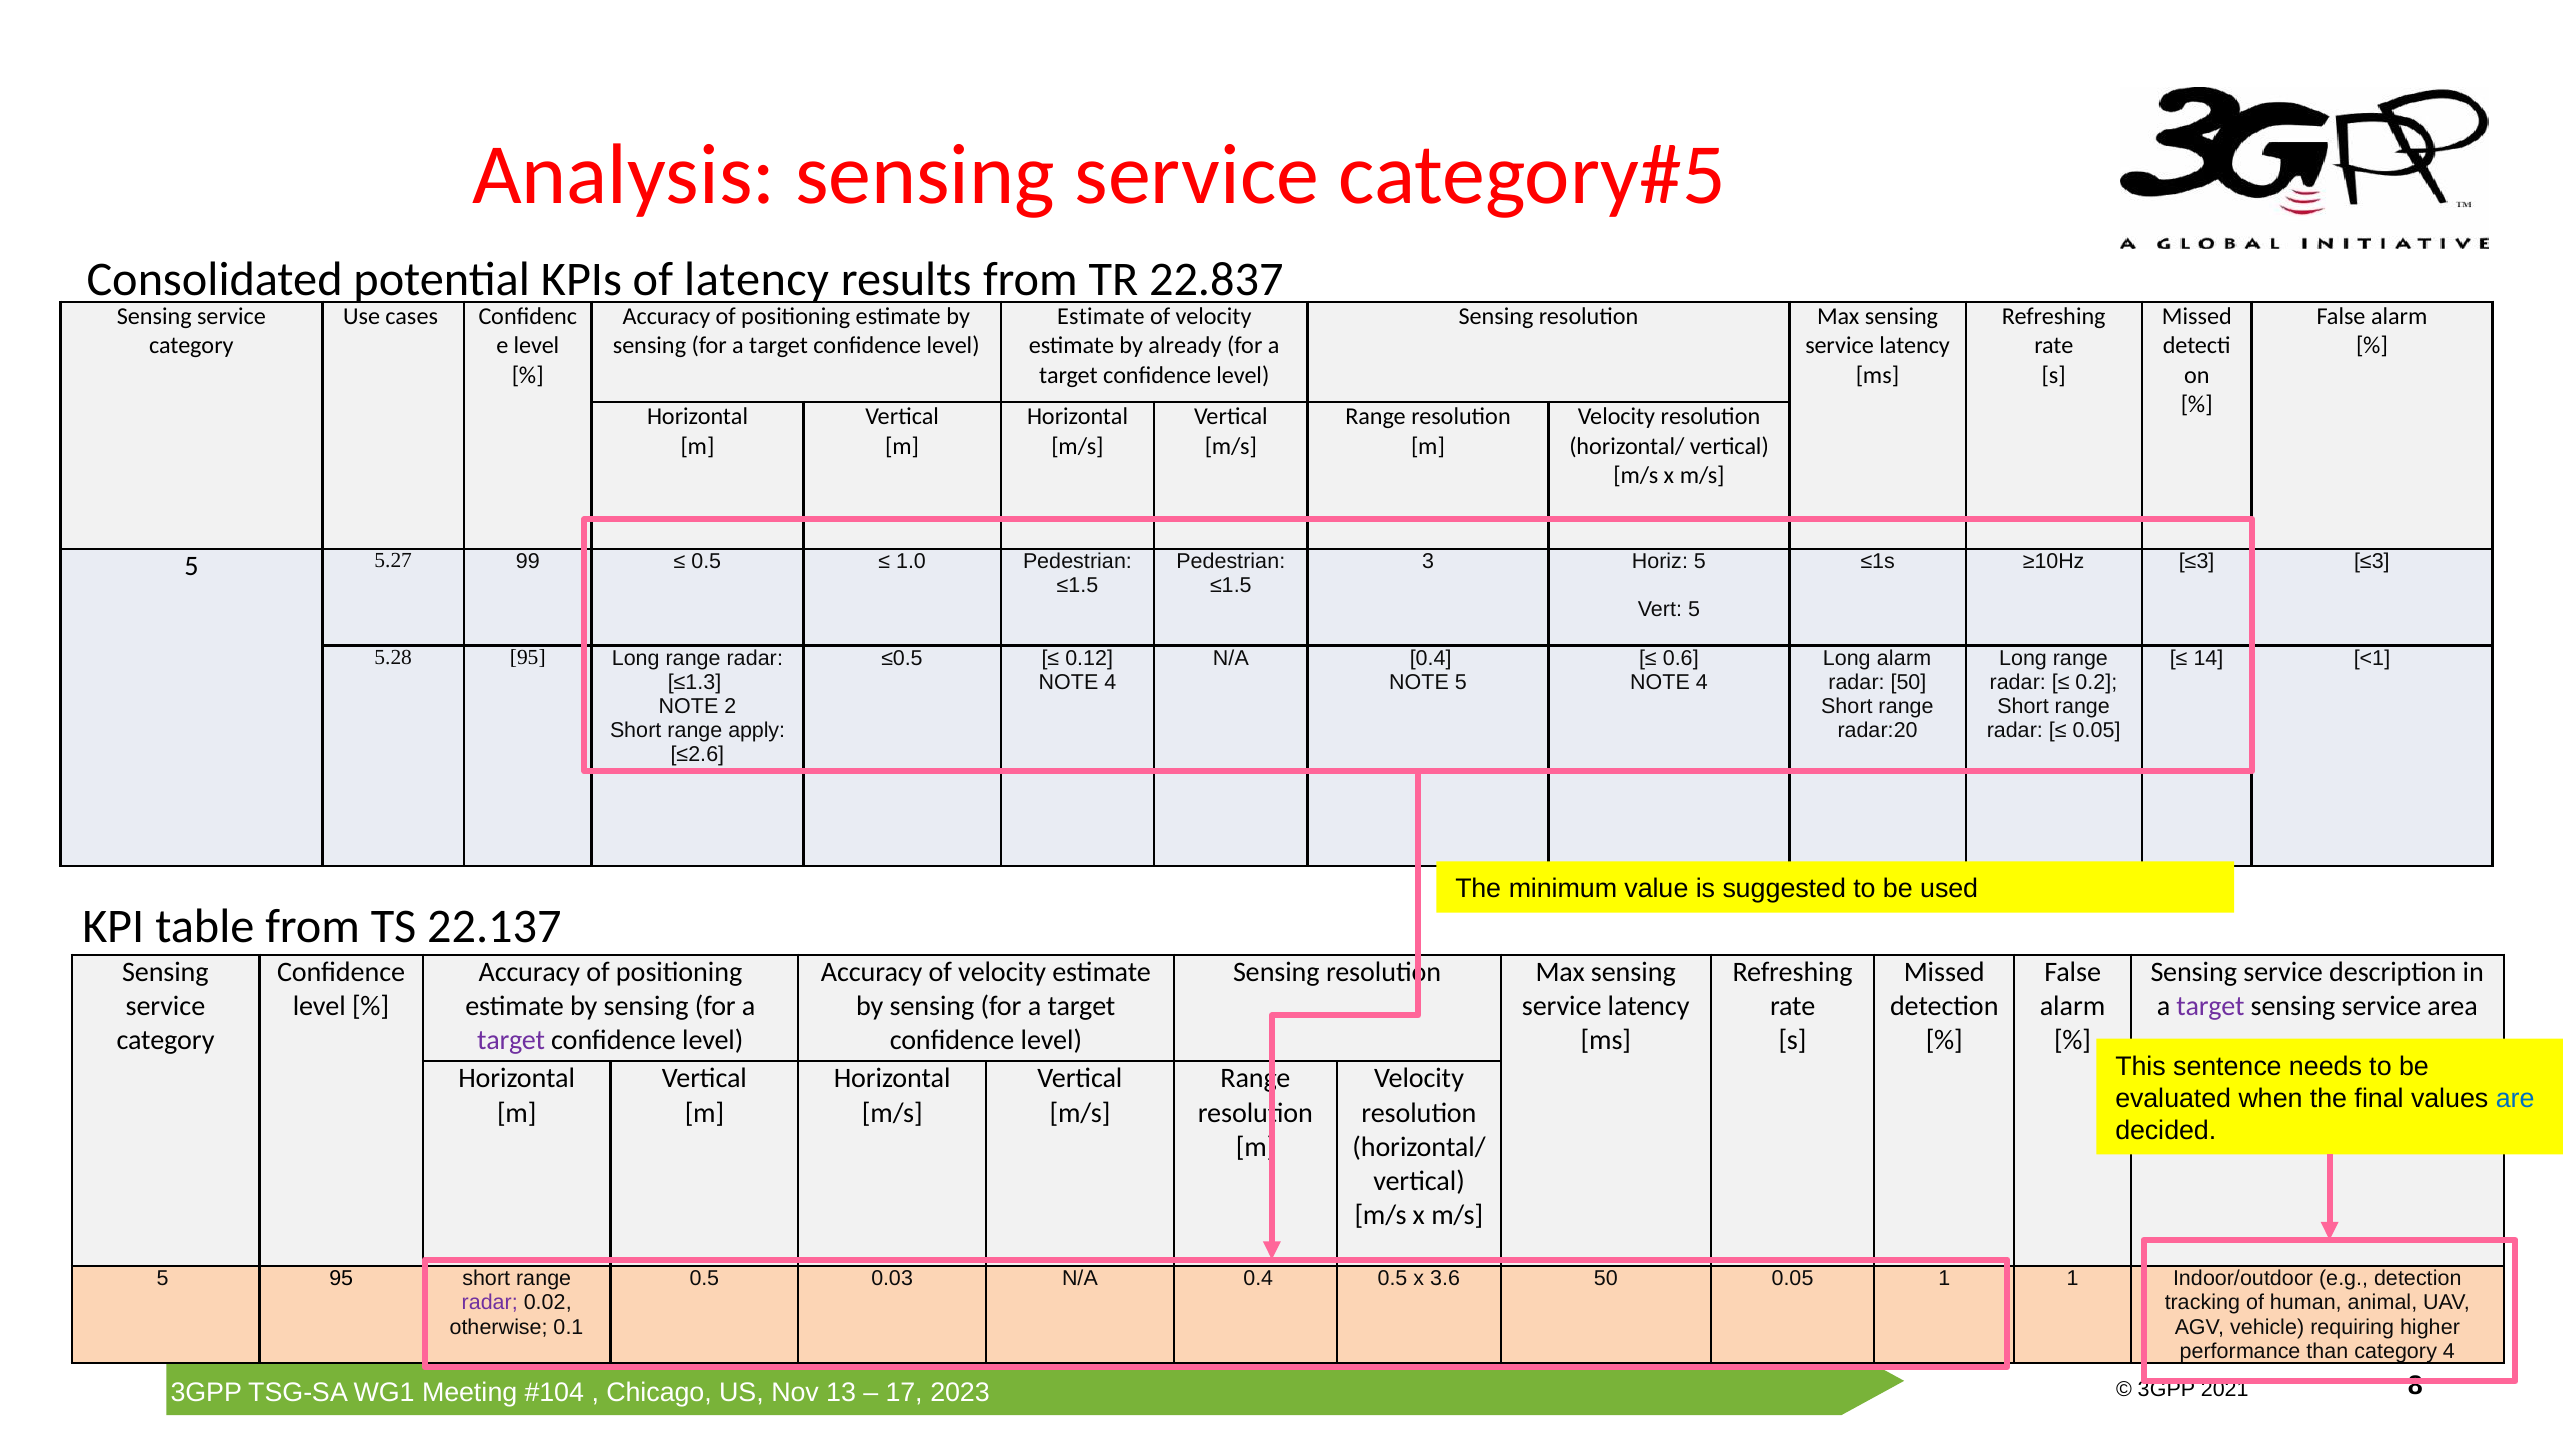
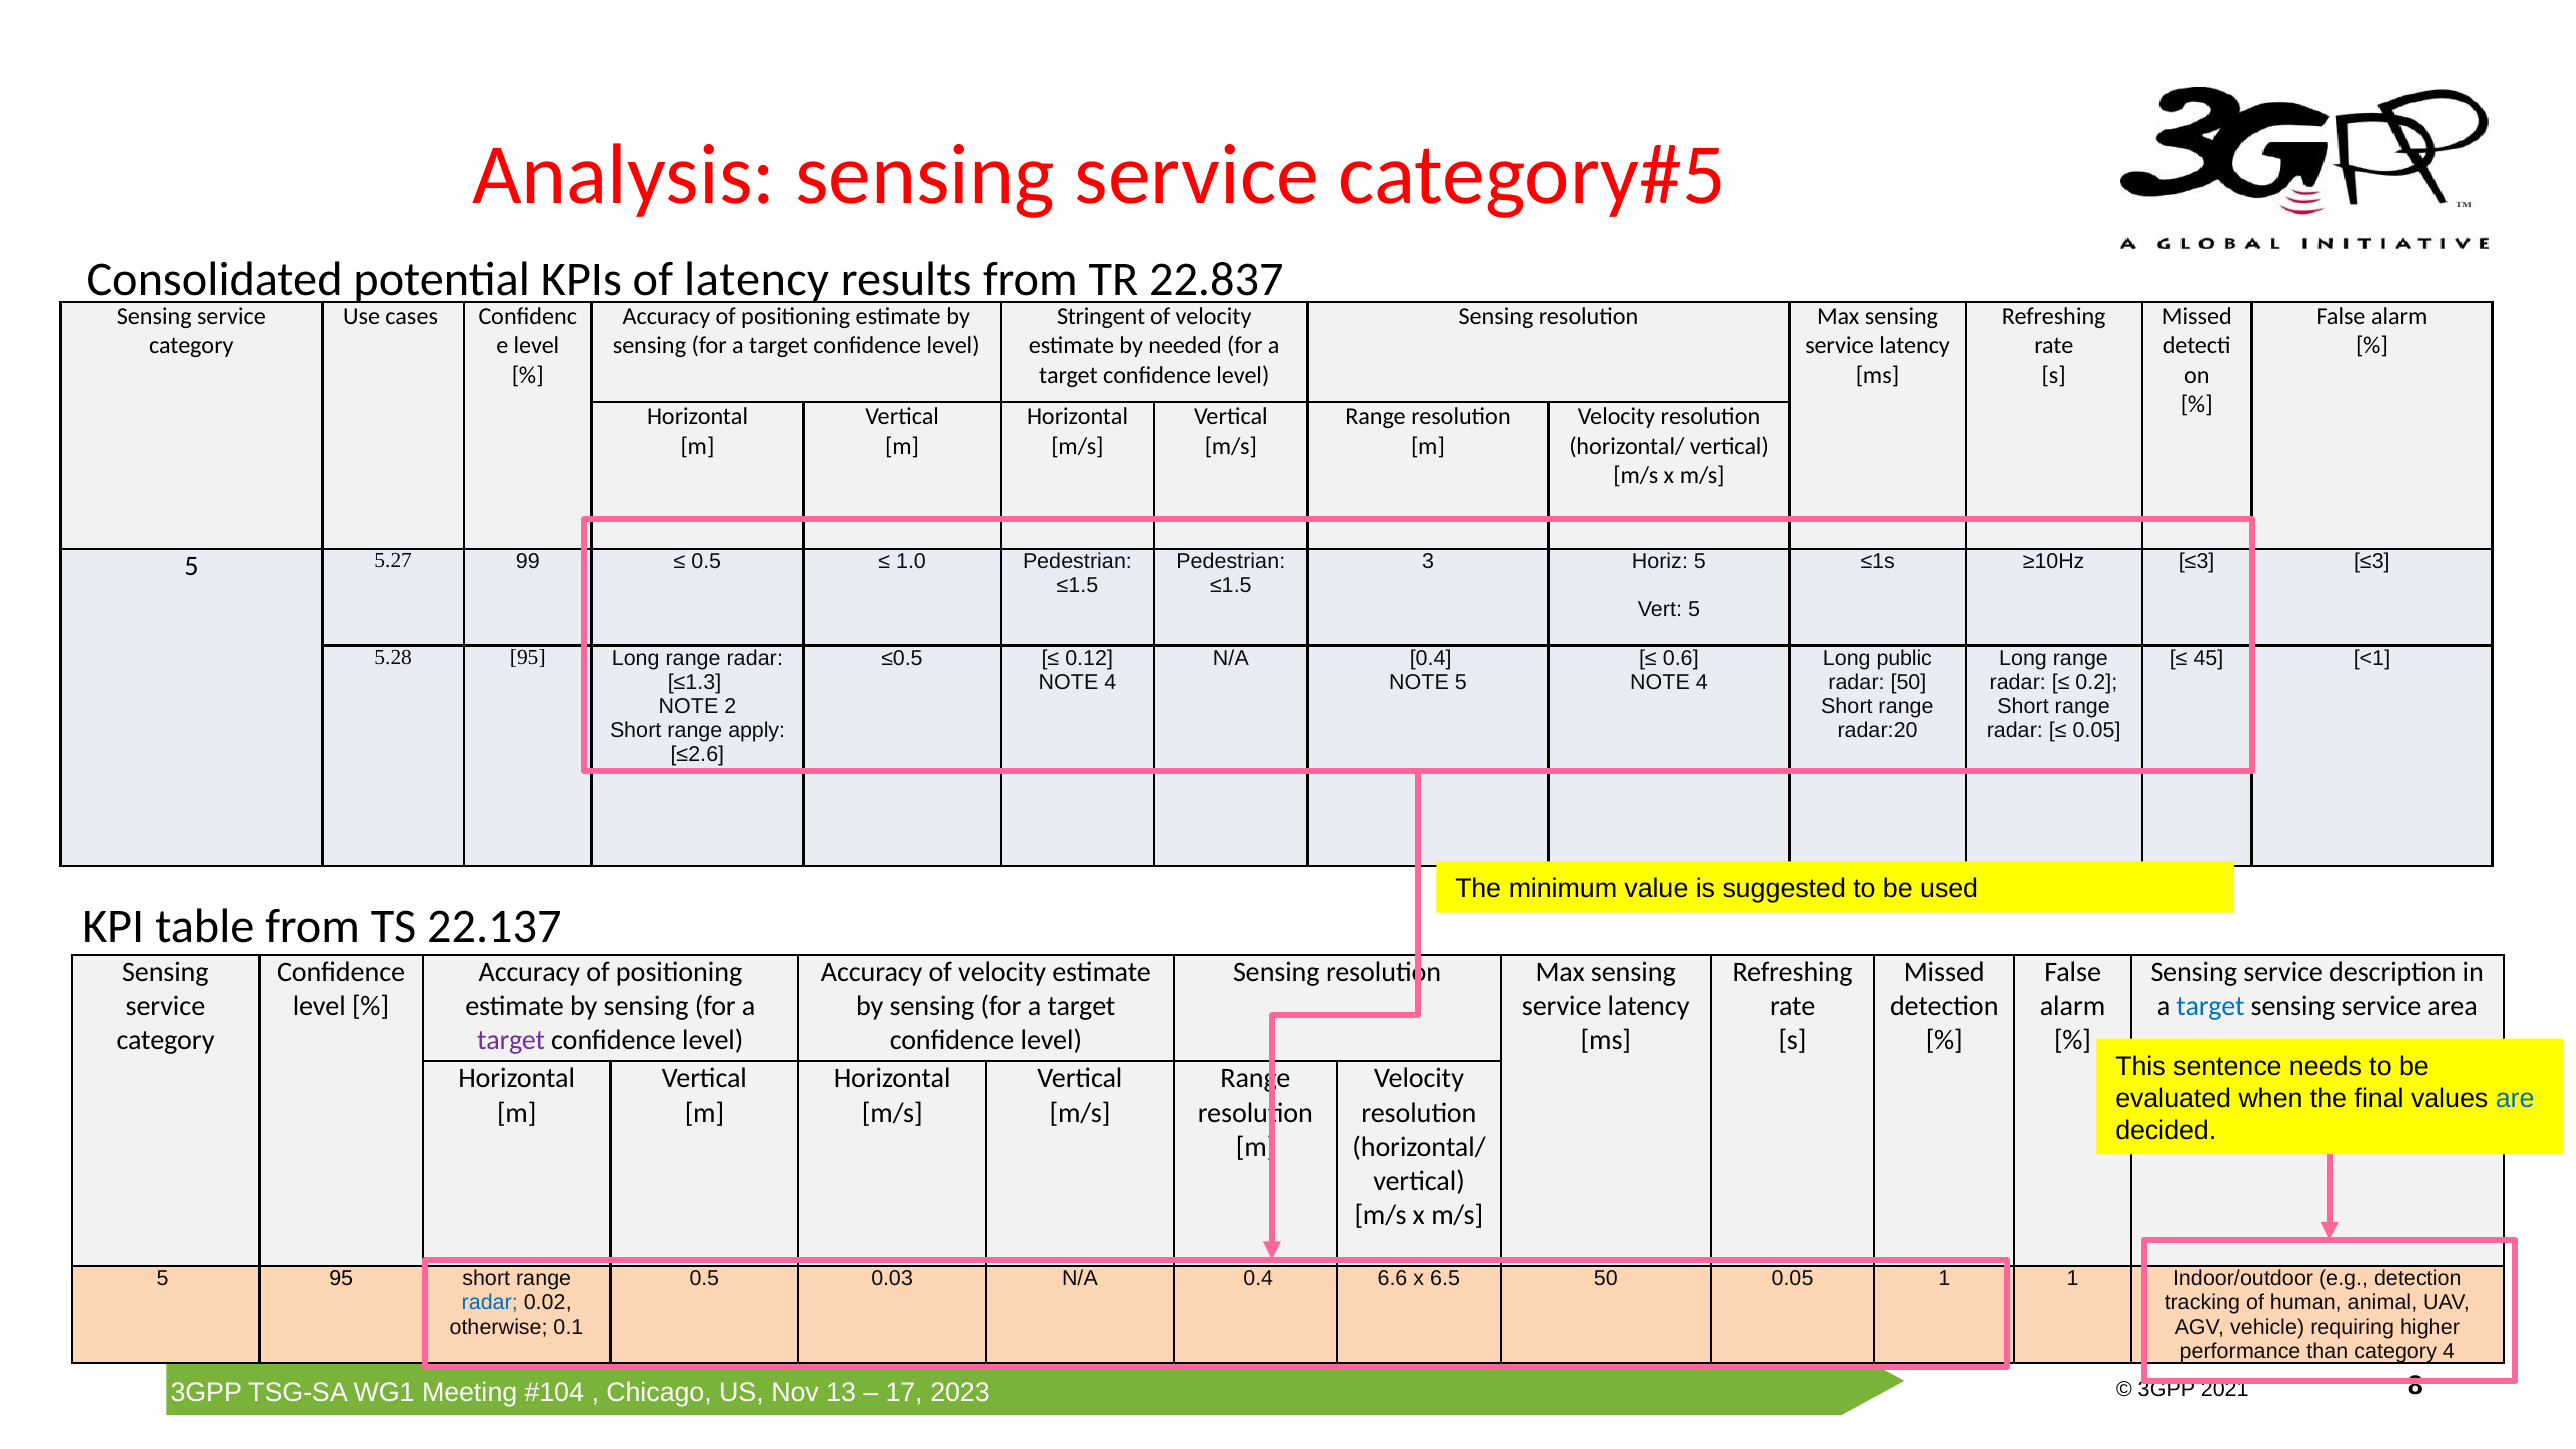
Estimate at (1101, 317): Estimate -> Stringent
already: already -> needed
Long alarm: alarm -> public
14: 14 -> 45
target at (2211, 1006) colour: purple -> blue
0.4 0.5: 0.5 -> 6.6
3.6: 3.6 -> 6.5
radar at (490, 1303) colour: purple -> blue
